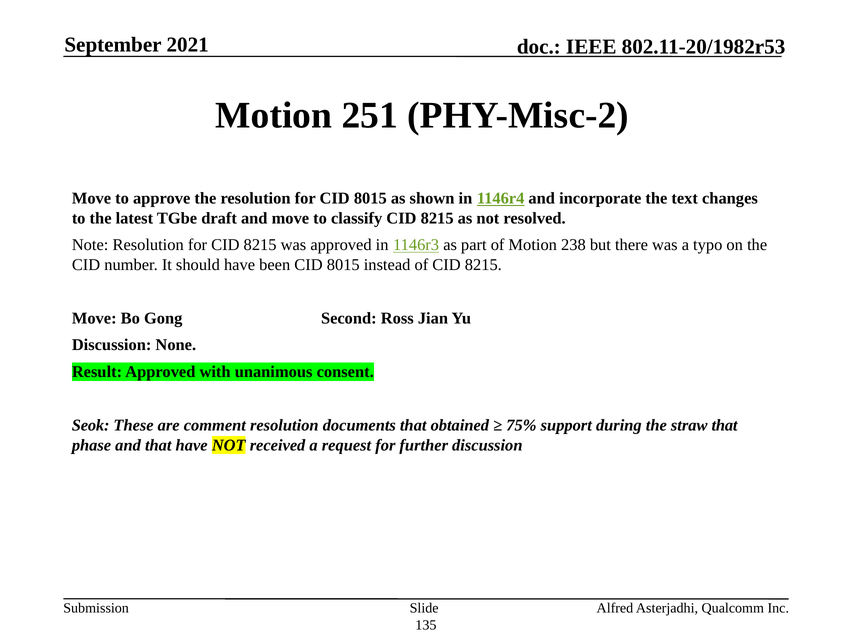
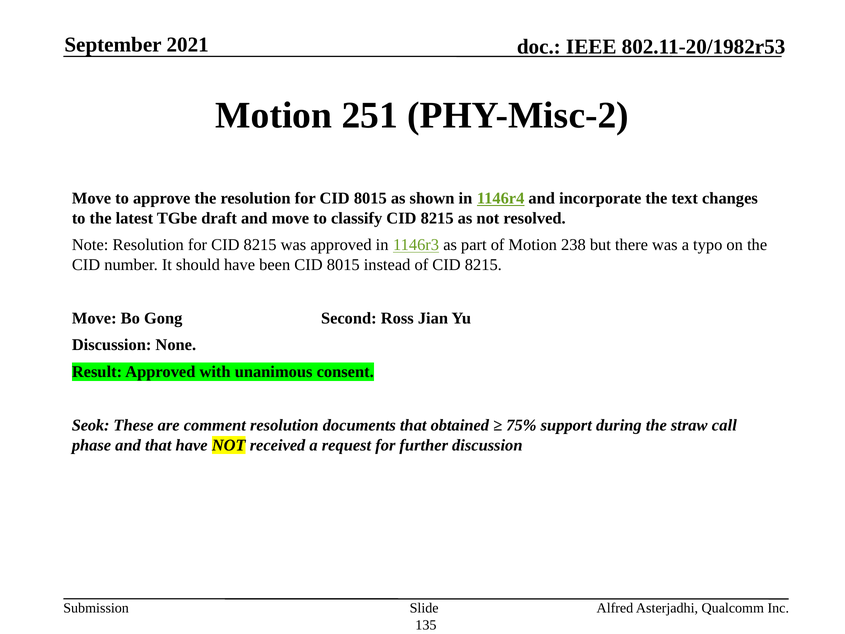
straw that: that -> call
